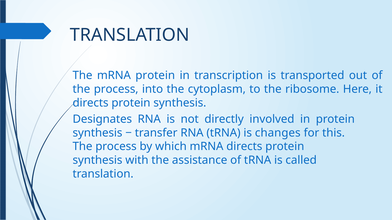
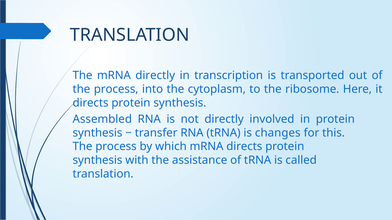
mRNA protein: protein -> directly
Designates: Designates -> Assembled
